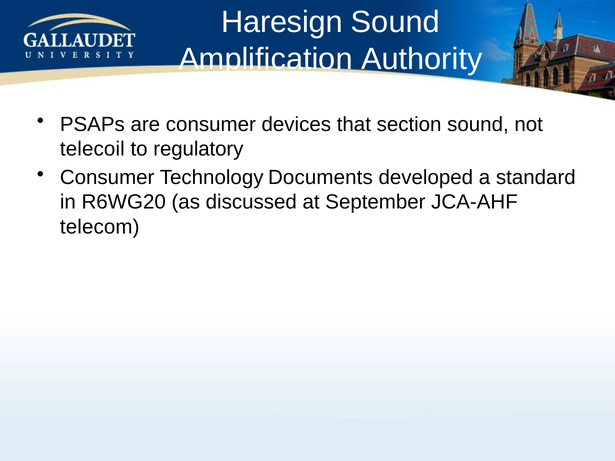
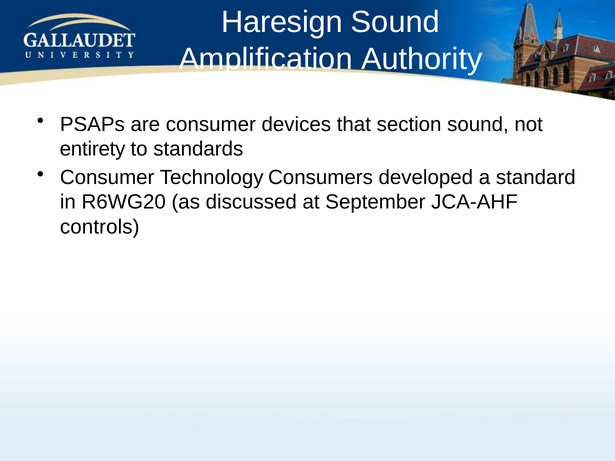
telecoil: telecoil -> entirety
regulatory: regulatory -> standards
Documents: Documents -> Consumers
telecom: telecom -> controls
